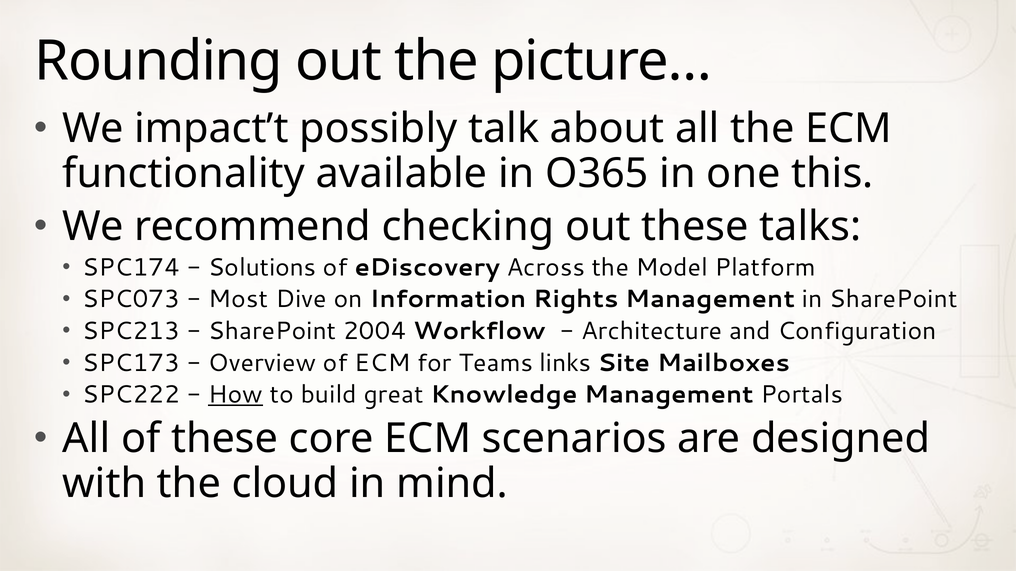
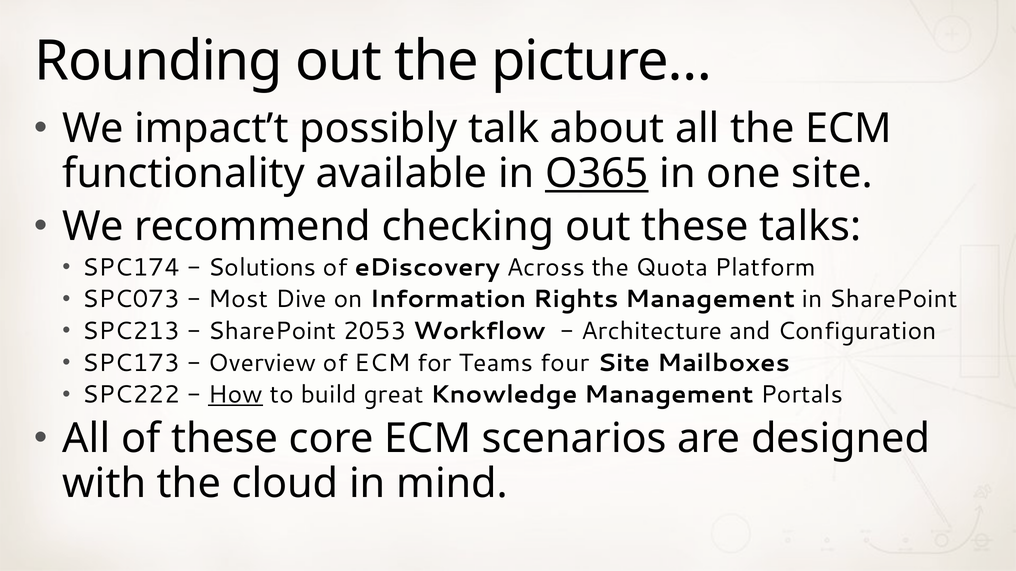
O365 underline: none -> present
one this: this -> site
Model: Model -> Quota
2004: 2004 -> 2053
links: links -> four
